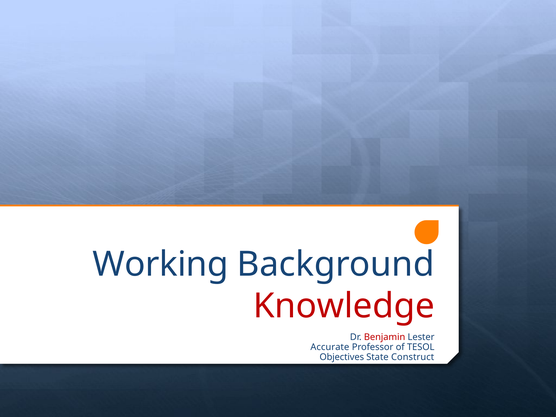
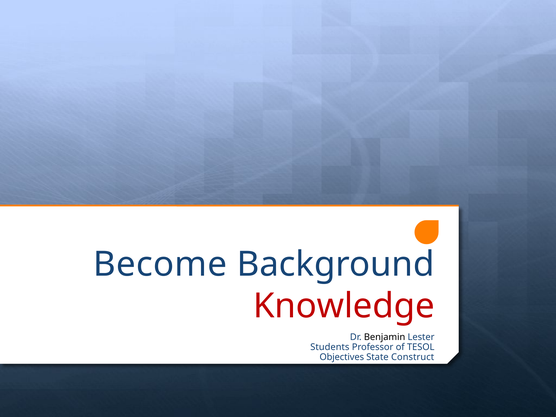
Working: Working -> Become
Benjamin colour: red -> black
Accurate: Accurate -> Students
